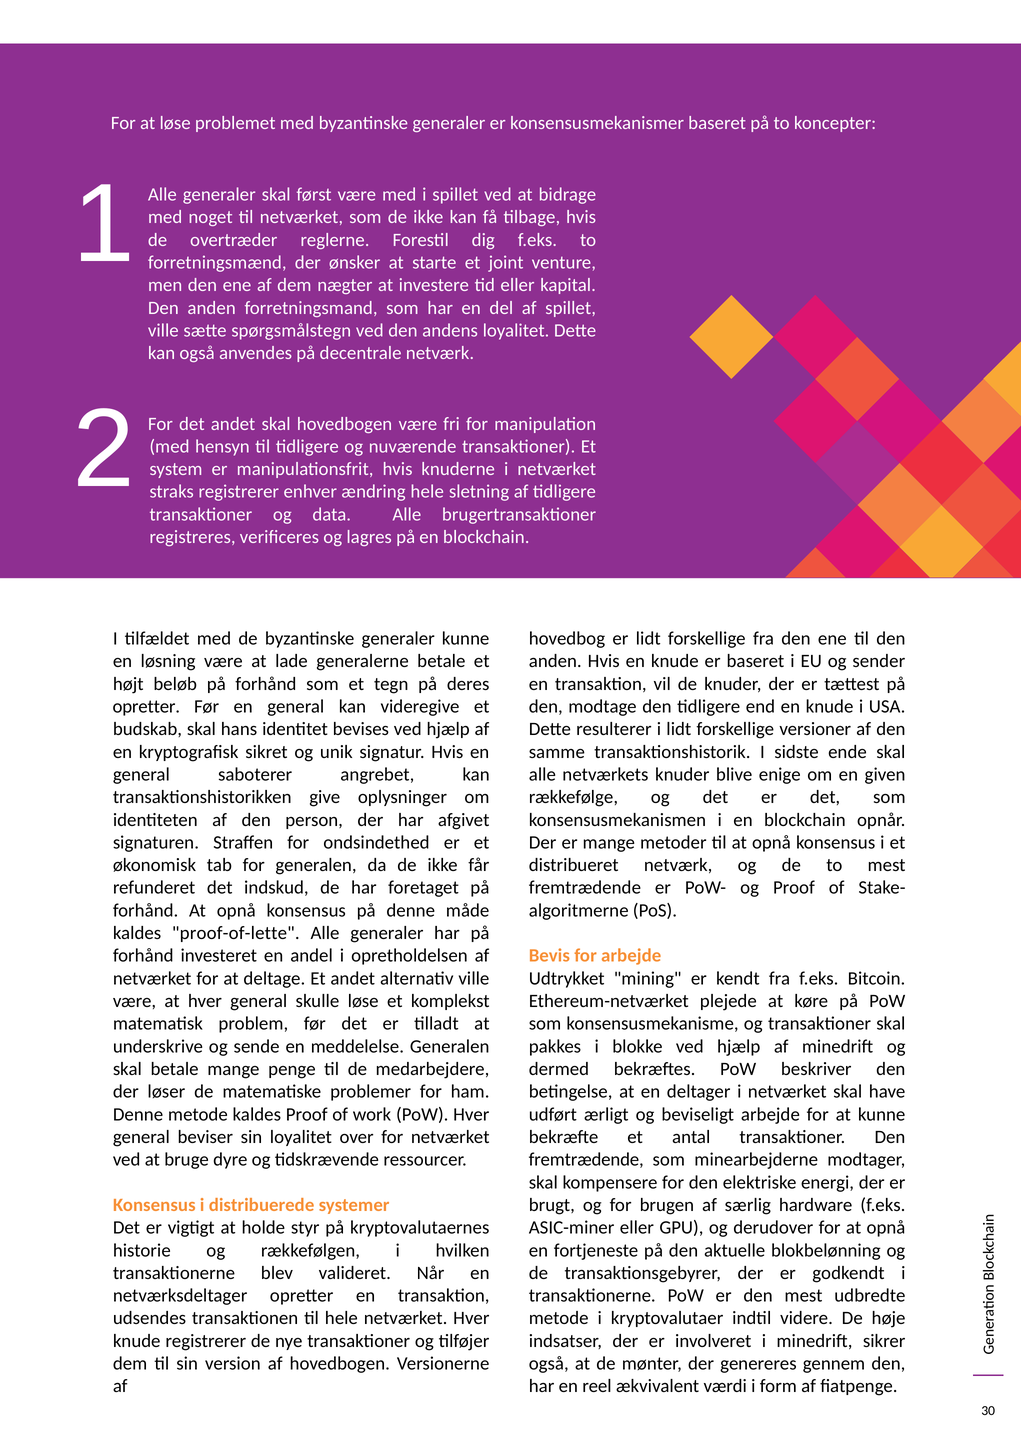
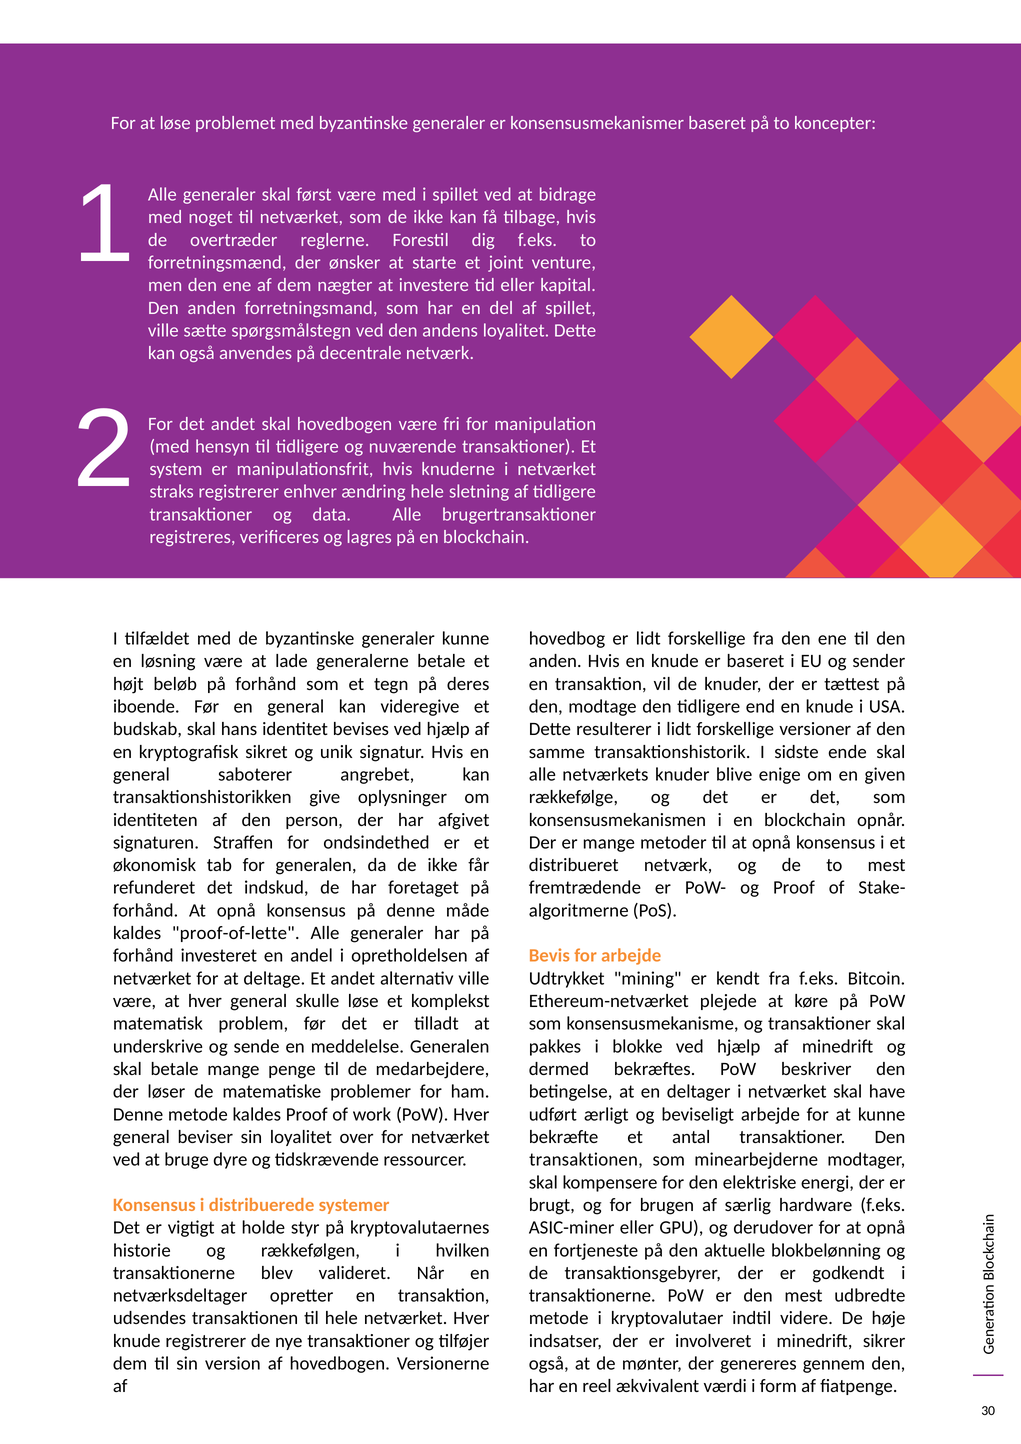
opretter at (146, 707): opretter -> iboende
fremtrædende at (586, 1160): fremtrædende -> transaktionen
